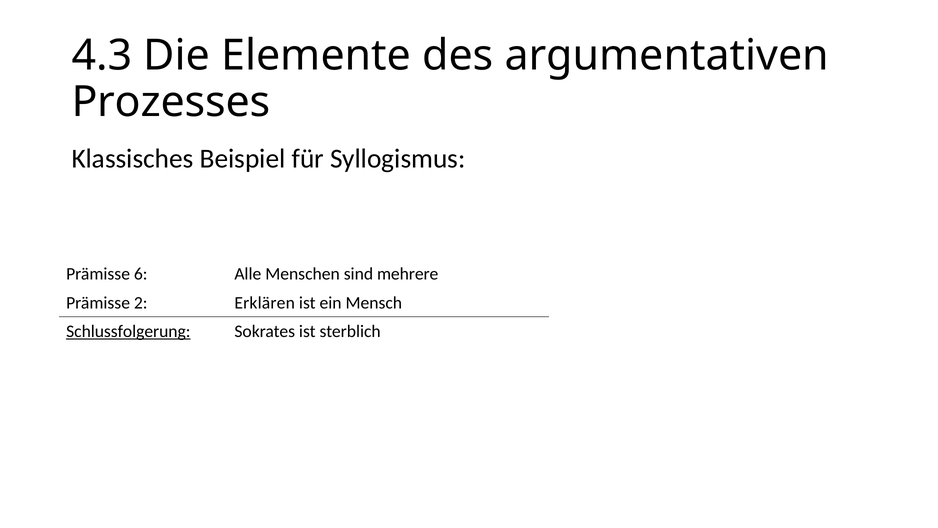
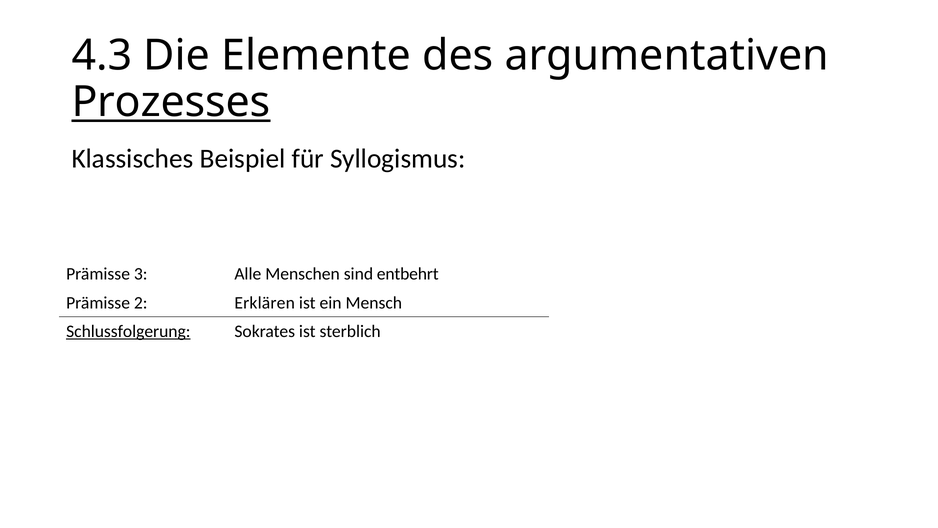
Prozesses underline: none -> present
6: 6 -> 3
mehrere: mehrere -> entbehrt
